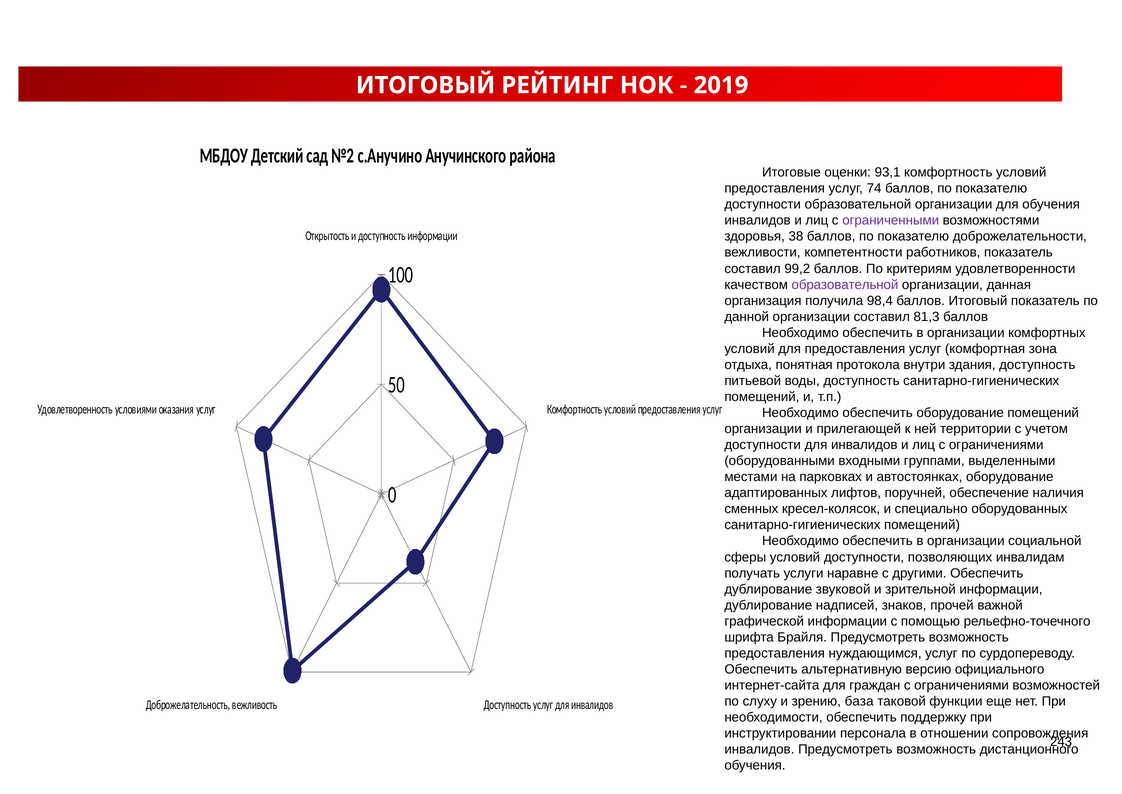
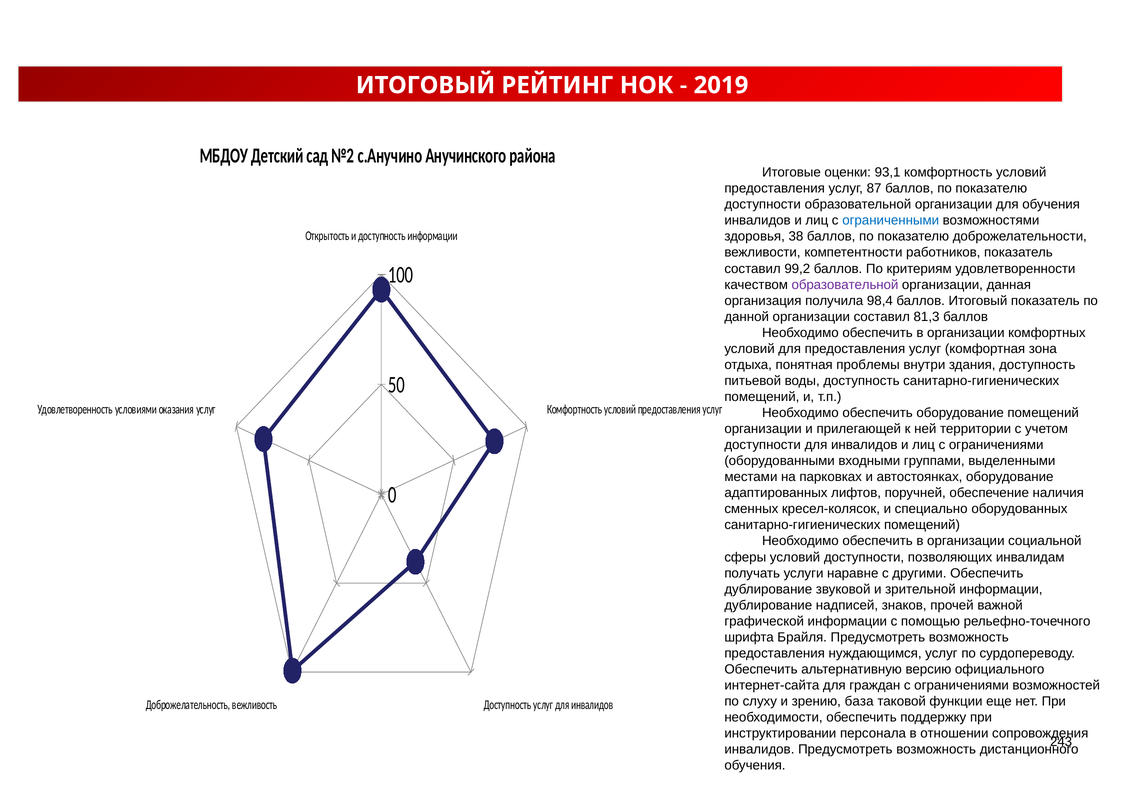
74: 74 -> 87
ограниченными colour: purple -> blue
протокола: протокола -> проблемы
